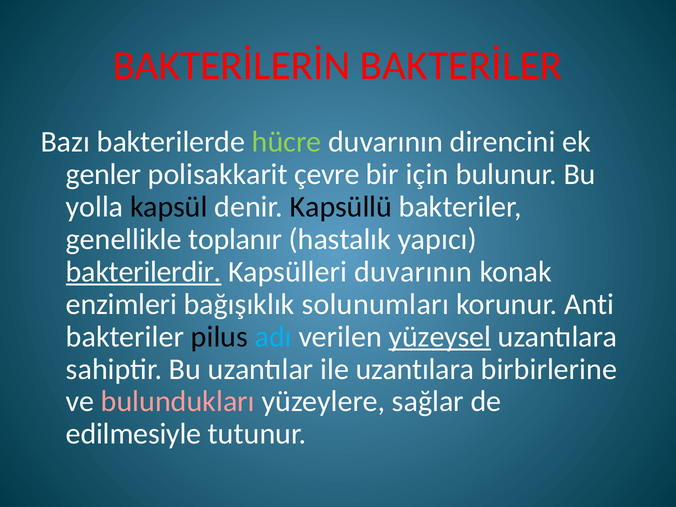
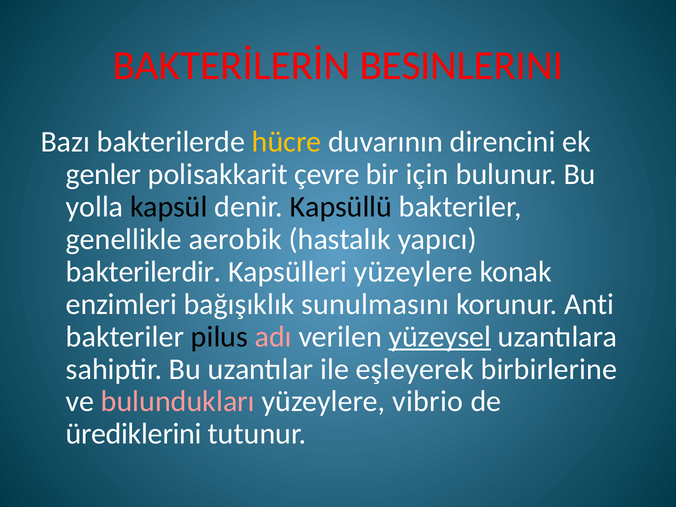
BAKTERİLER: BAKTERİLER -> BESINLERINI
hücre colour: light green -> yellow
toplanır: toplanır -> aerobik
bakterilerdir underline: present -> none
Kapsülleri duvarının: duvarının -> yüzeylere
solunumları: solunumları -> sunulmasını
adı colour: light blue -> pink
ile uzantılara: uzantılara -> eşleyerek
sağlar: sağlar -> vibrio
edilmesiyle: edilmesiyle -> ürediklerini
